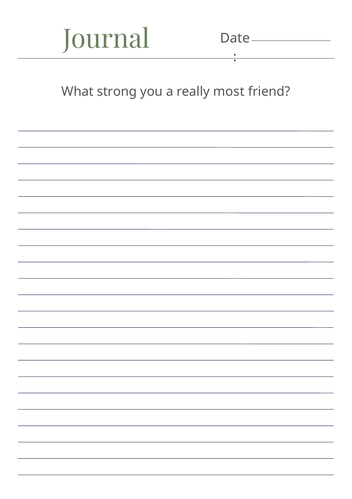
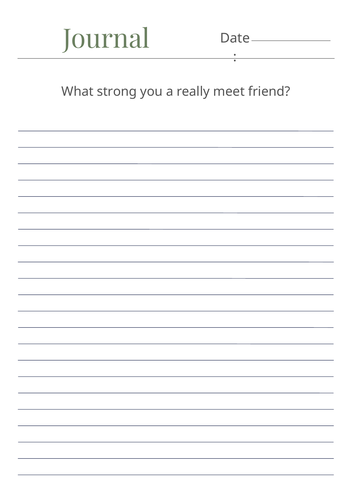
most: most -> meet
